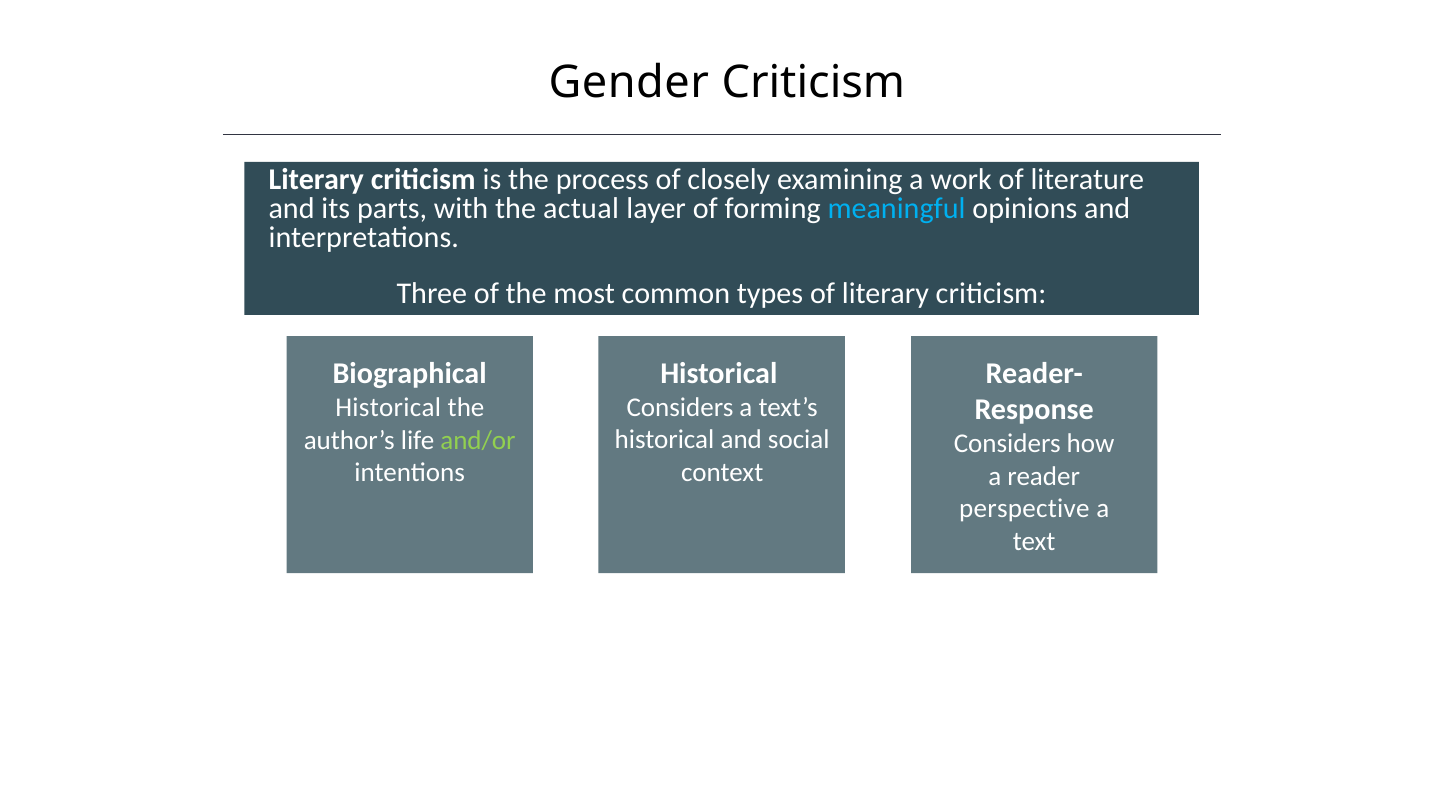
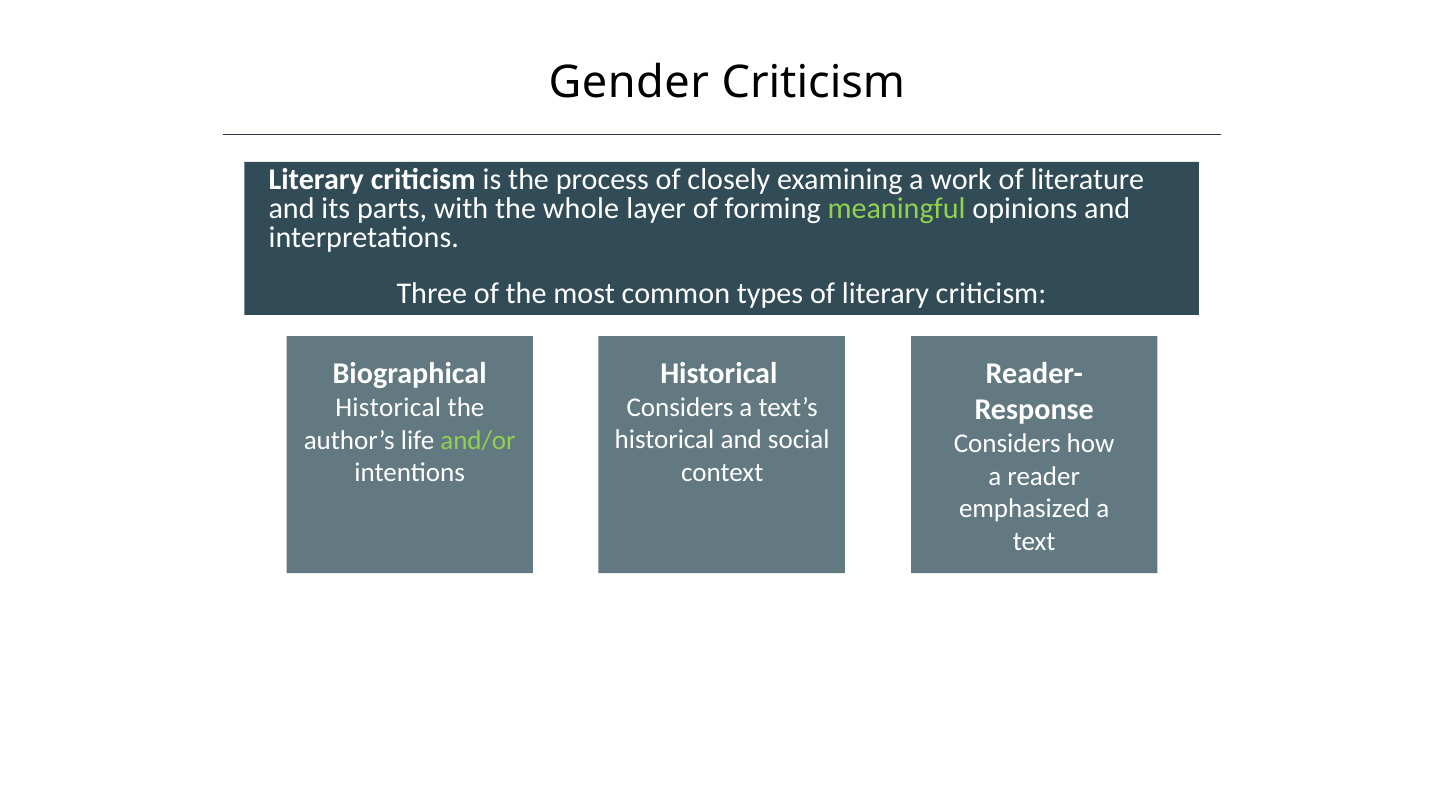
actual: actual -> whole
meaningful colour: light blue -> light green
perspective: perspective -> emphasized
